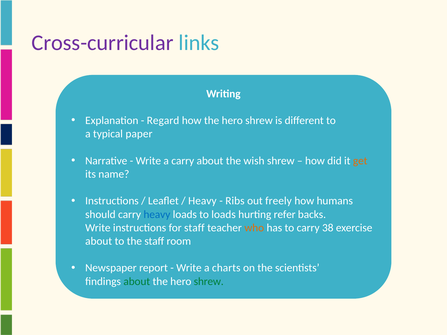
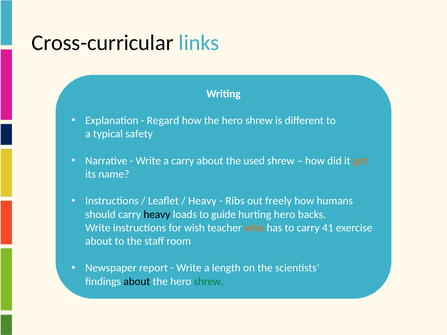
Cross-curricular colour: purple -> black
paper: paper -> safety
wish: wish -> used
heavy at (157, 214) colour: blue -> black
to loads: loads -> guide
hurting refer: refer -> hero
for staff: staff -> wish
38: 38 -> 41
charts: charts -> length
about at (137, 282) colour: green -> black
